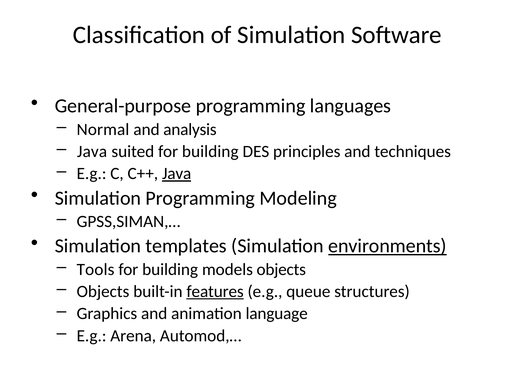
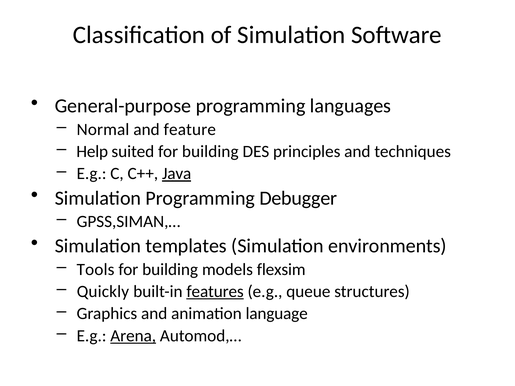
analysis: analysis -> feature
Java at (92, 152): Java -> Help
Modeling: Modeling -> Debugger
environments underline: present -> none
models objects: objects -> flexsim
Objects at (103, 292): Objects -> Quickly
Arena underline: none -> present
